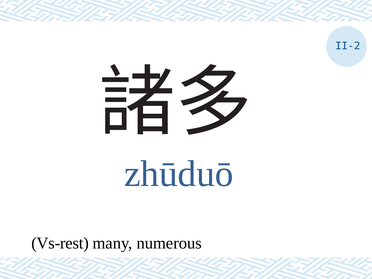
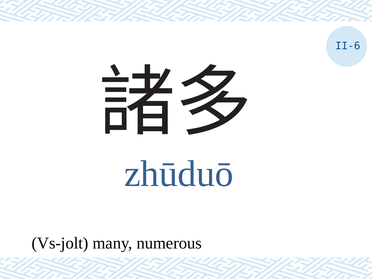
II-2: II-2 -> II-6
Vs-rest: Vs-rest -> Vs-jolt
